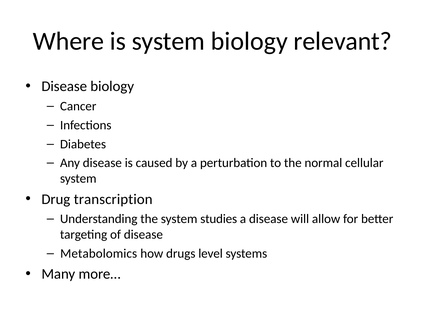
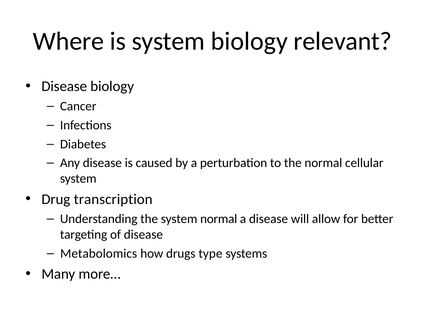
system studies: studies -> normal
level: level -> type
